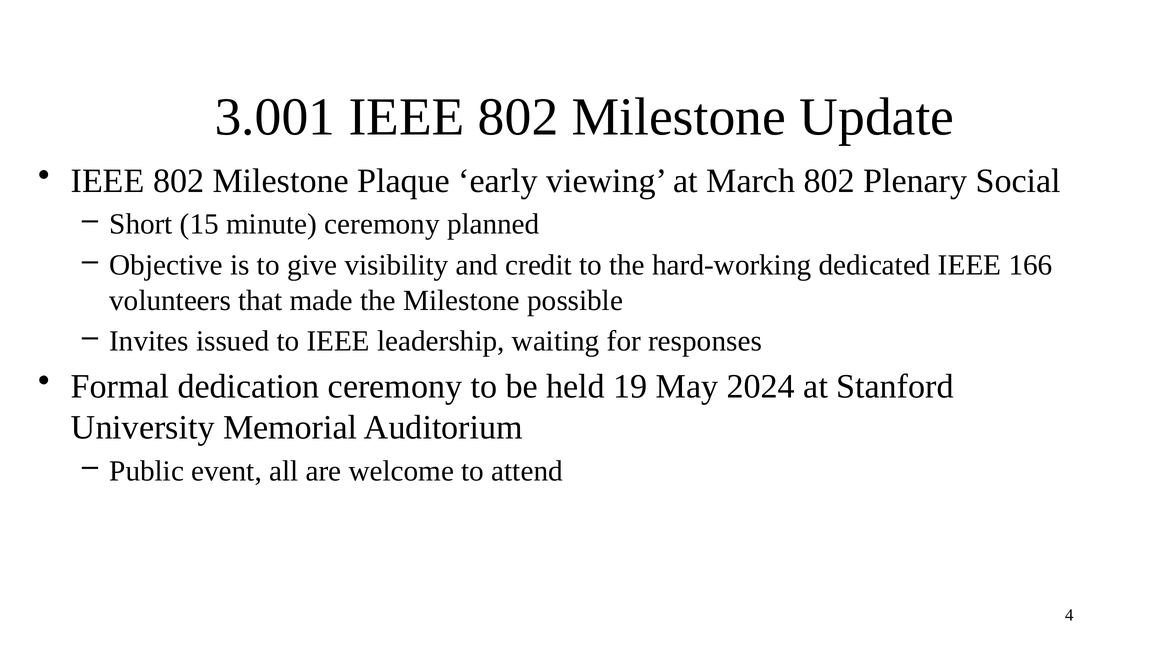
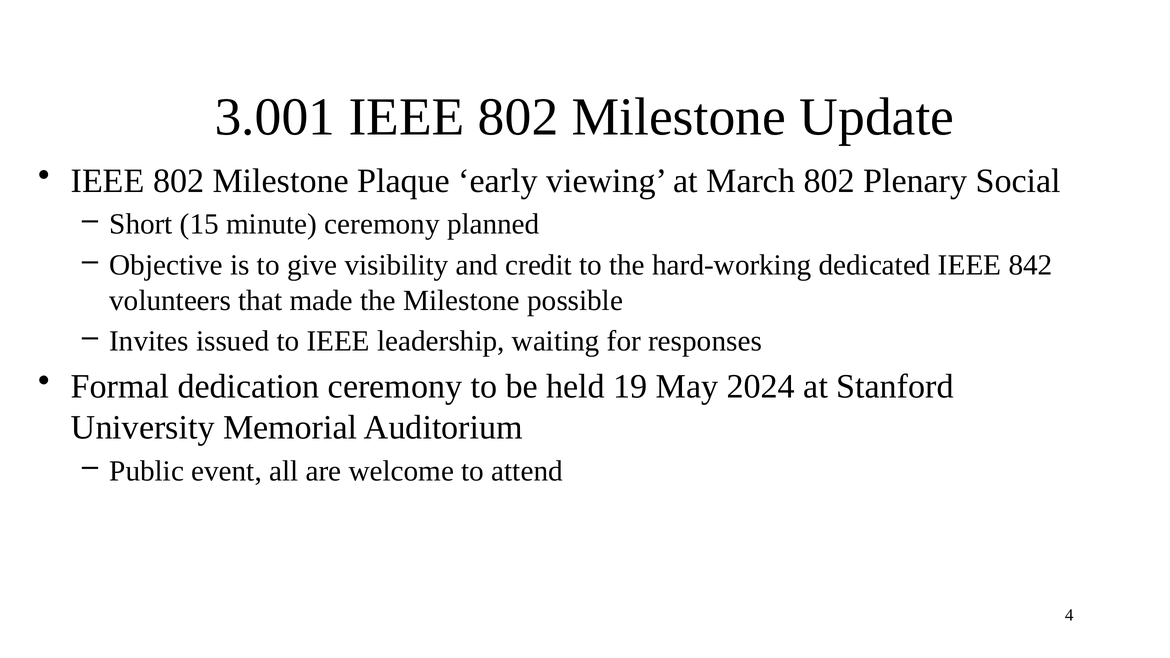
166: 166 -> 842
